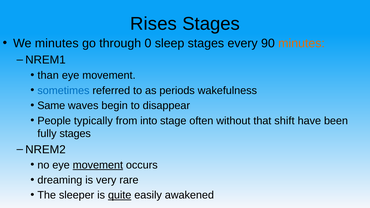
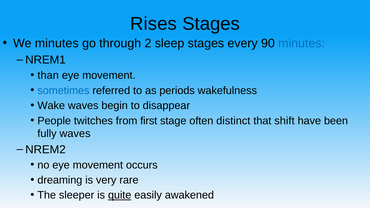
0: 0 -> 2
minutes at (302, 43) colour: orange -> blue
Same: Same -> Wake
typically: typically -> twitches
into: into -> first
without: without -> distinct
fully stages: stages -> waves
movement at (98, 165) underline: present -> none
